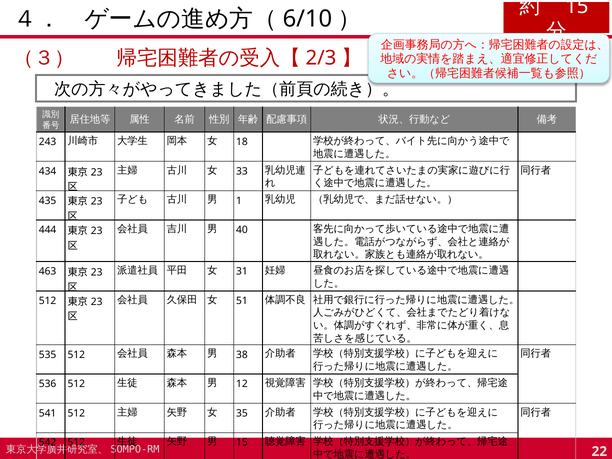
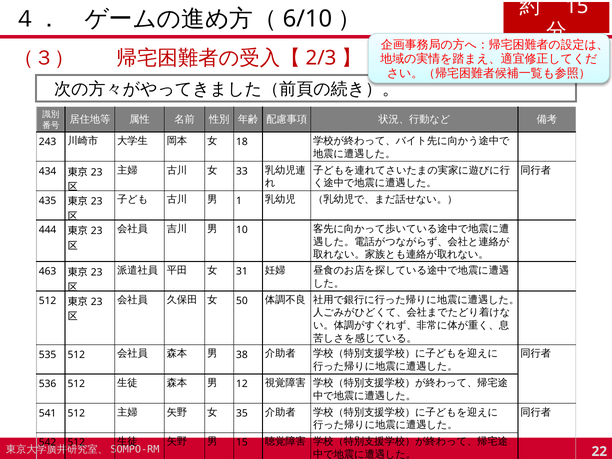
40: 40 -> 10
51: 51 -> 50
